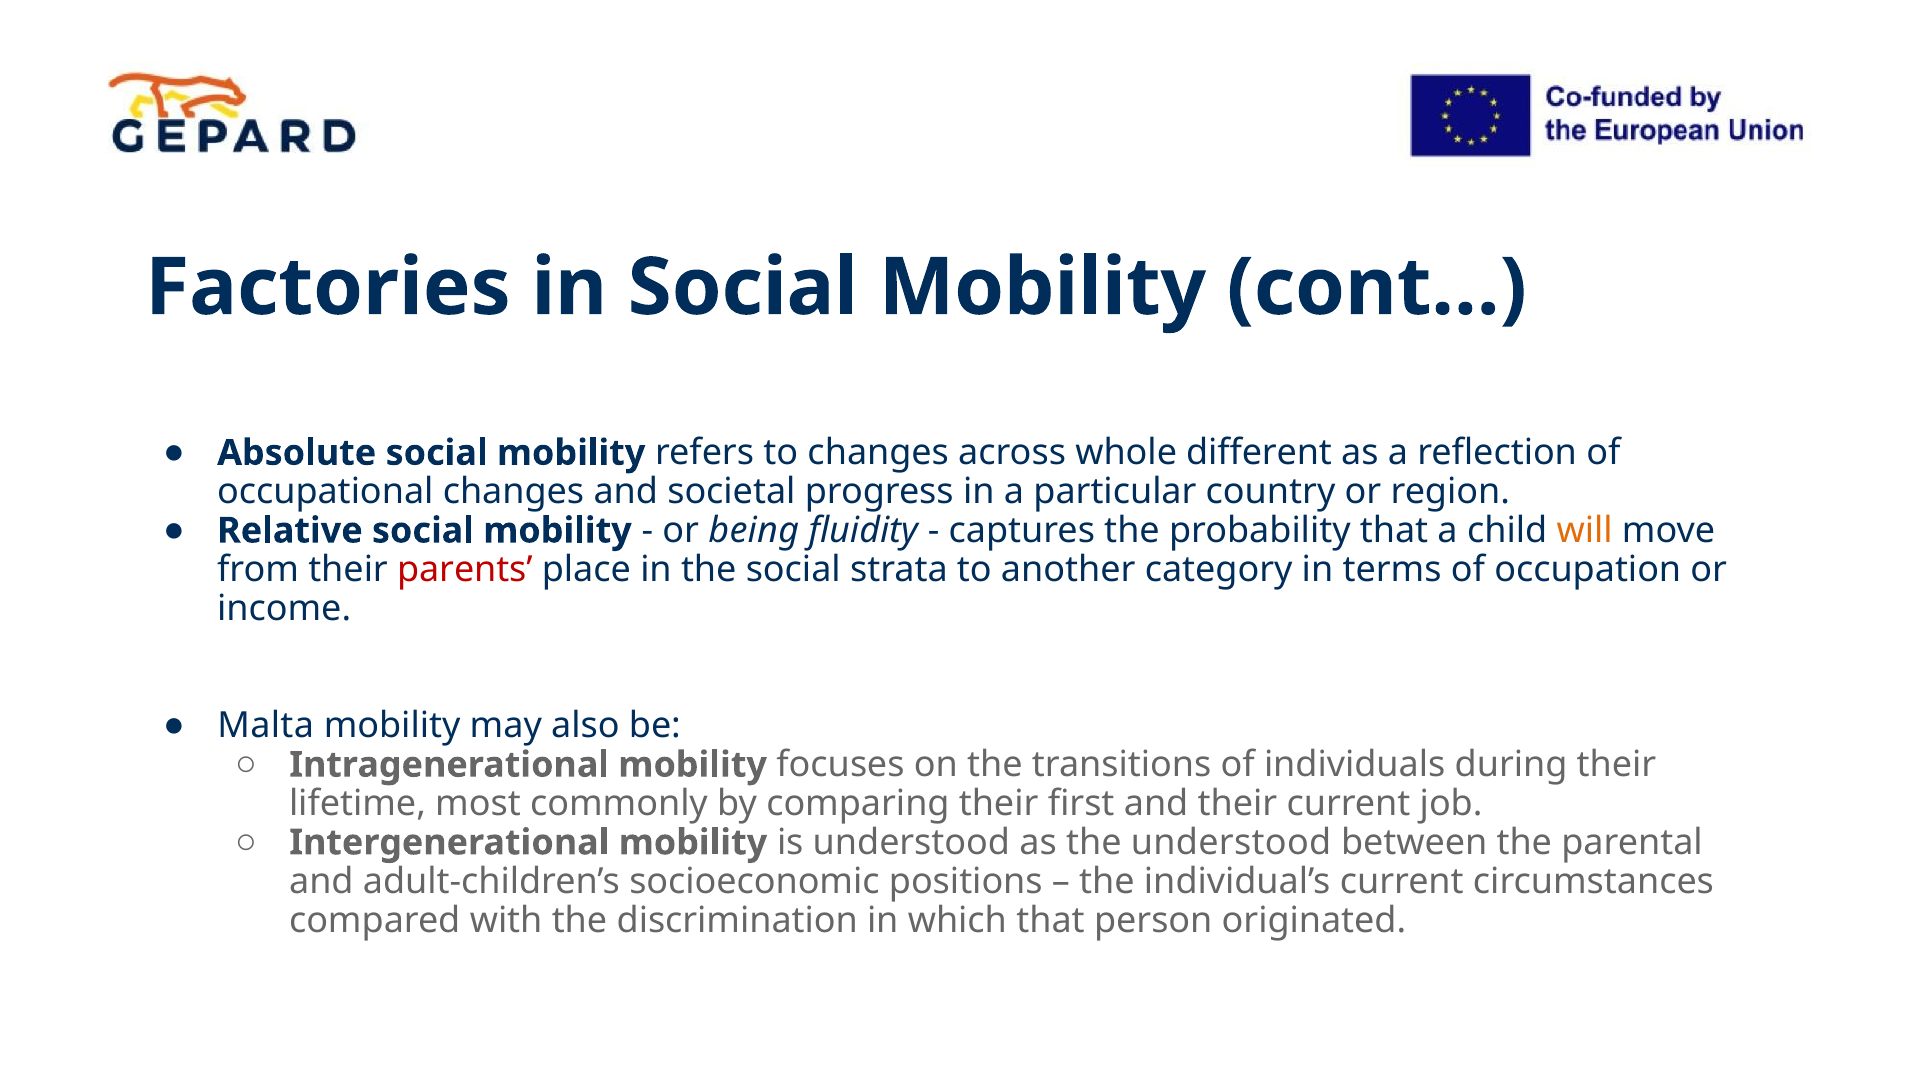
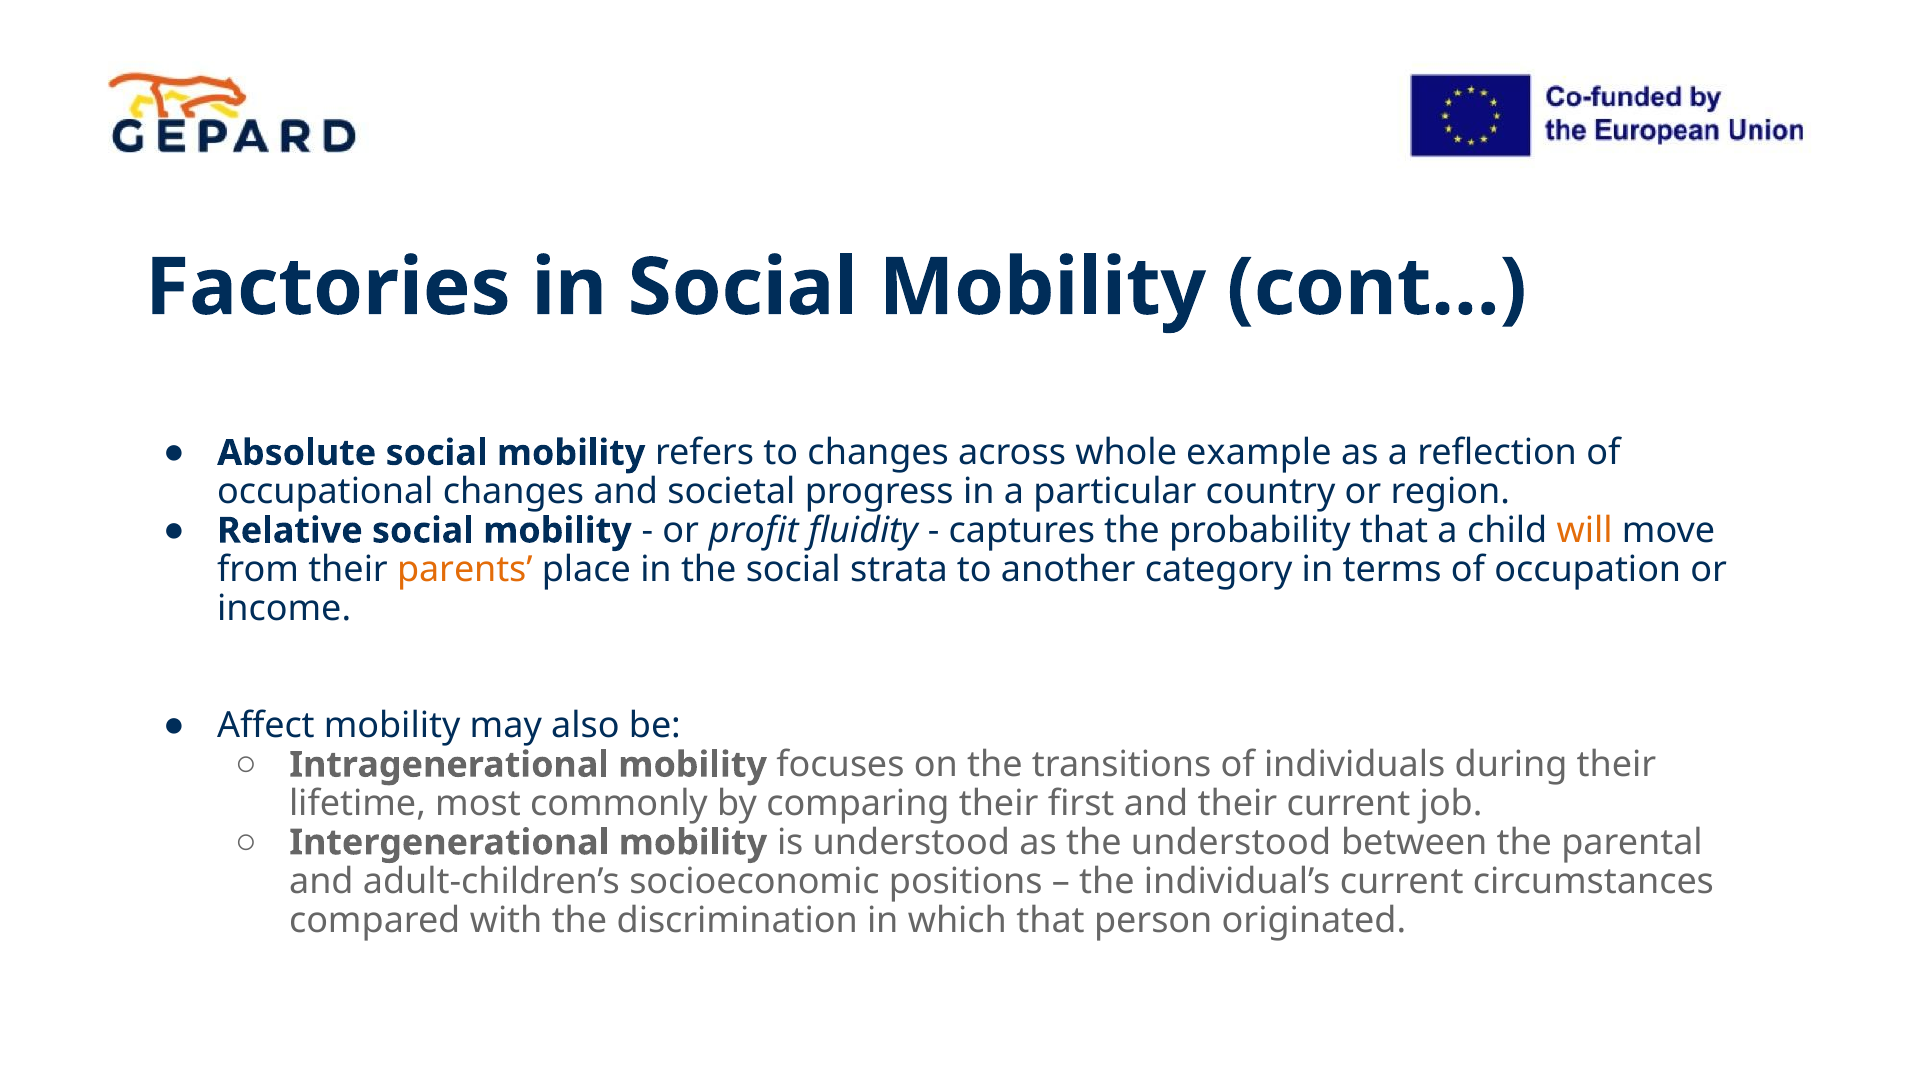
different: different -> example
being: being -> profit
parents colour: red -> orange
Malta: Malta -> Affect
